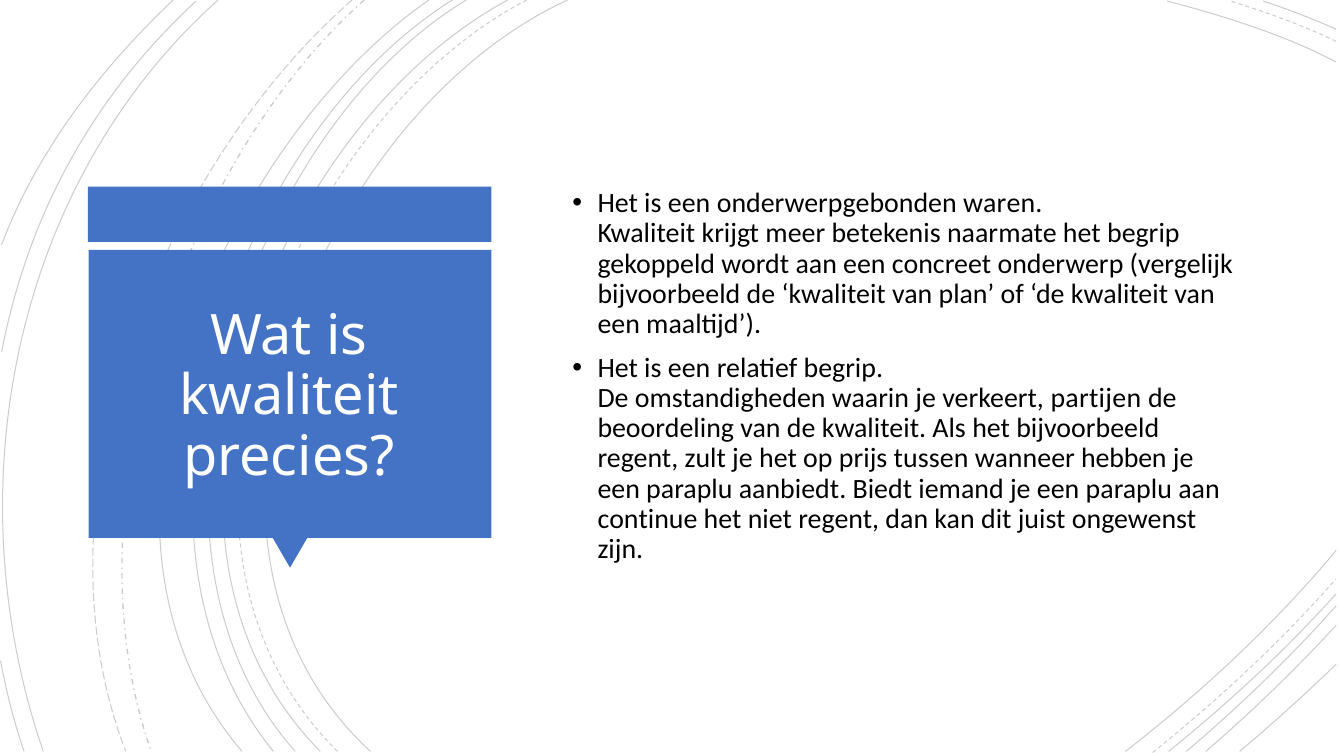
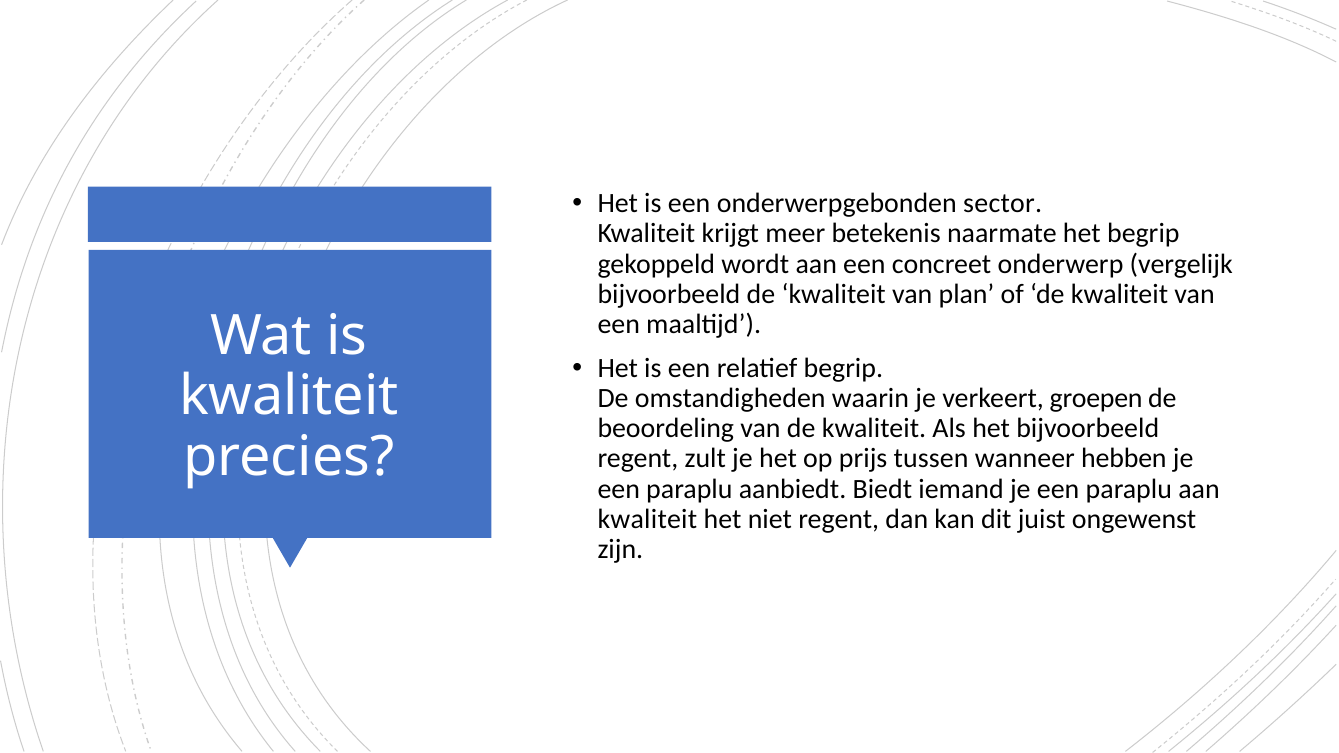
waren: waren -> sector
partijen: partijen -> groepen
continue at (647, 519): continue -> kwaliteit
